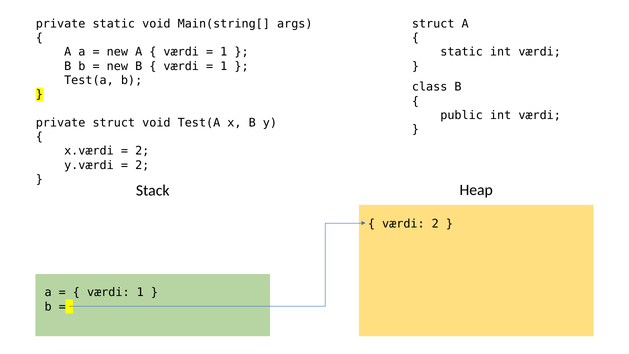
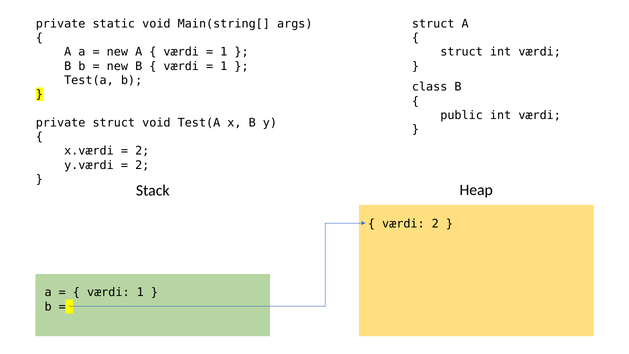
static at (462, 52): static -> struct
